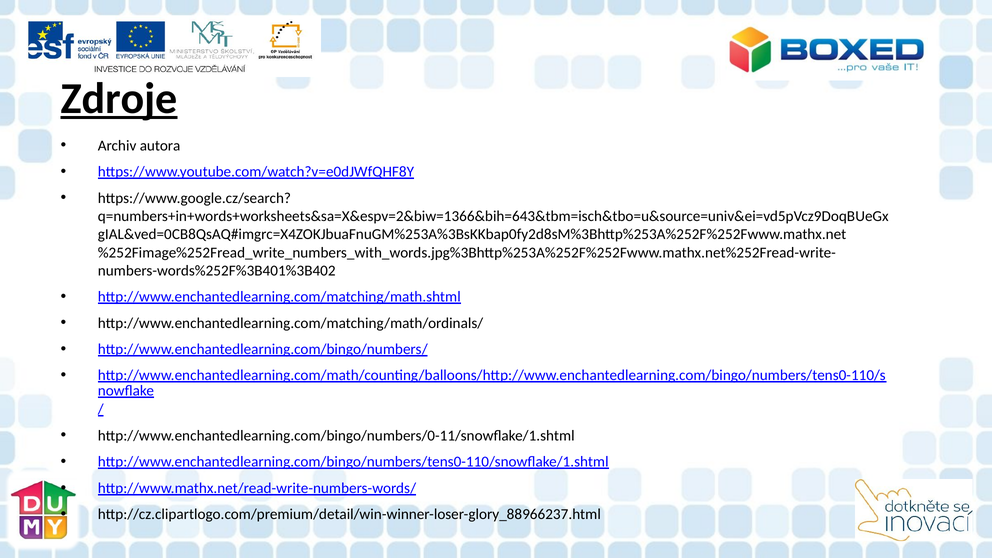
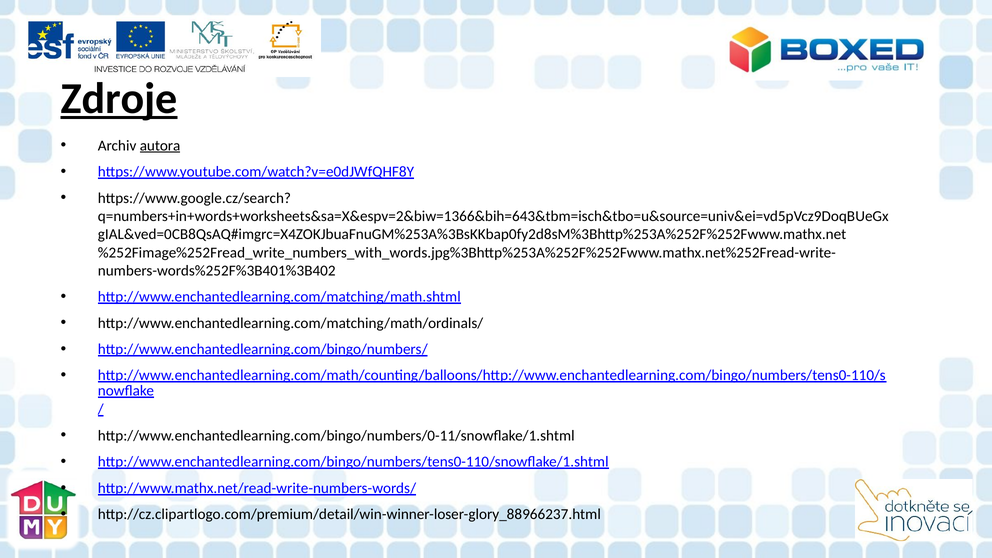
autora underline: none -> present
